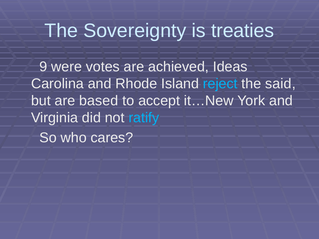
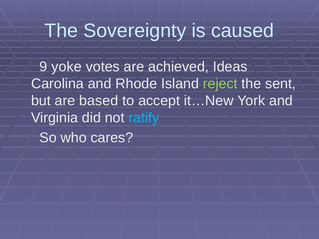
treaties: treaties -> caused
were: were -> yoke
reject colour: light blue -> light green
said: said -> sent
